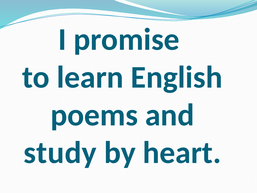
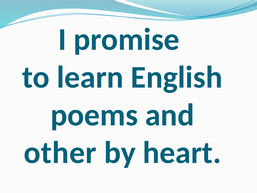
study: study -> other
